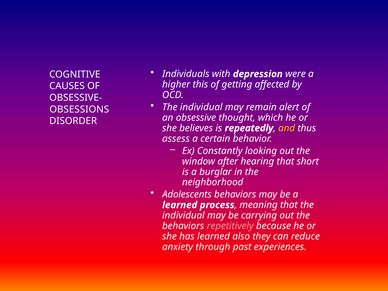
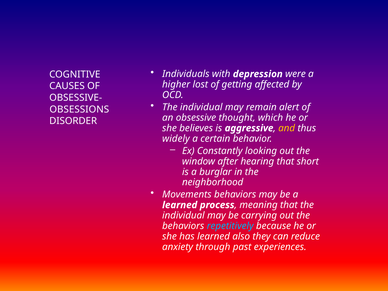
this: this -> lost
repeatedly: repeatedly -> aggressive
assess: assess -> widely
Adolescents: Adolescents -> Movements
repetitively colour: pink -> light blue
